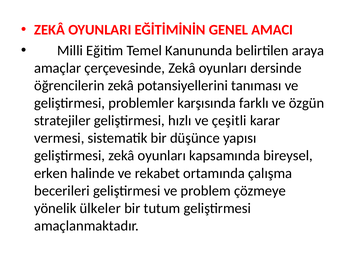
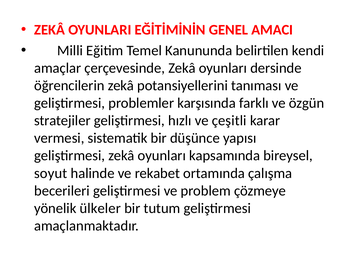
araya: araya -> kendi
erken: erken -> soyut
